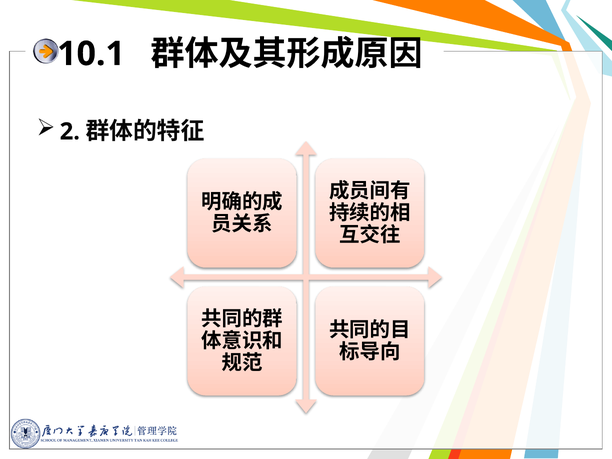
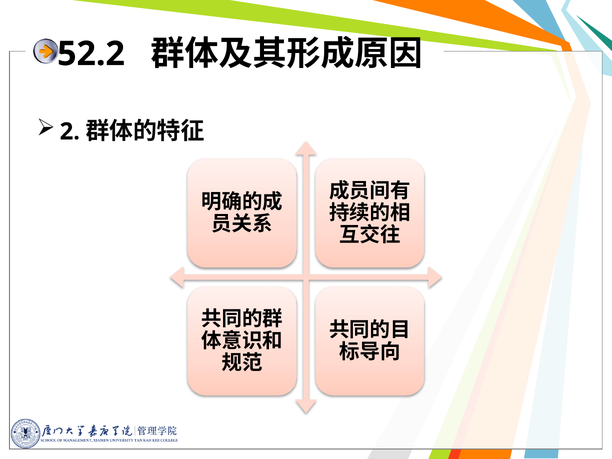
10.1: 10.1 -> 52.2
